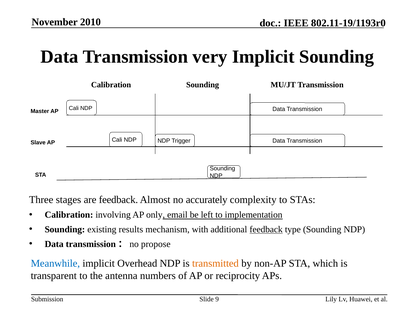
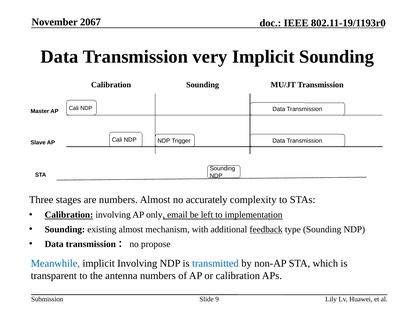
2010: 2010 -> 2067
are feedback: feedback -> numbers
Calibration at (69, 214) underline: none -> present
existing results: results -> almost
implicit Overhead: Overhead -> Involving
transmitted colour: orange -> blue
or reciprocity: reciprocity -> calibration
